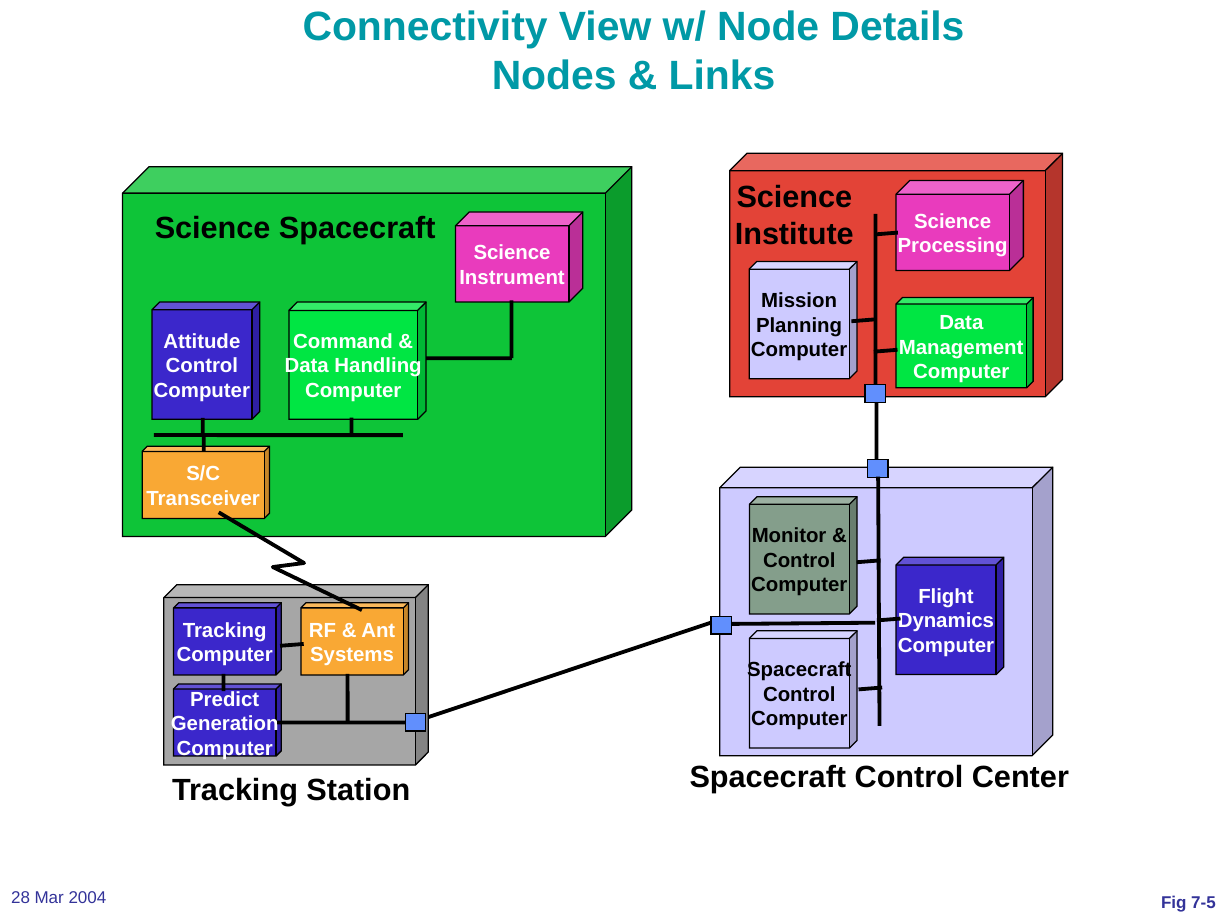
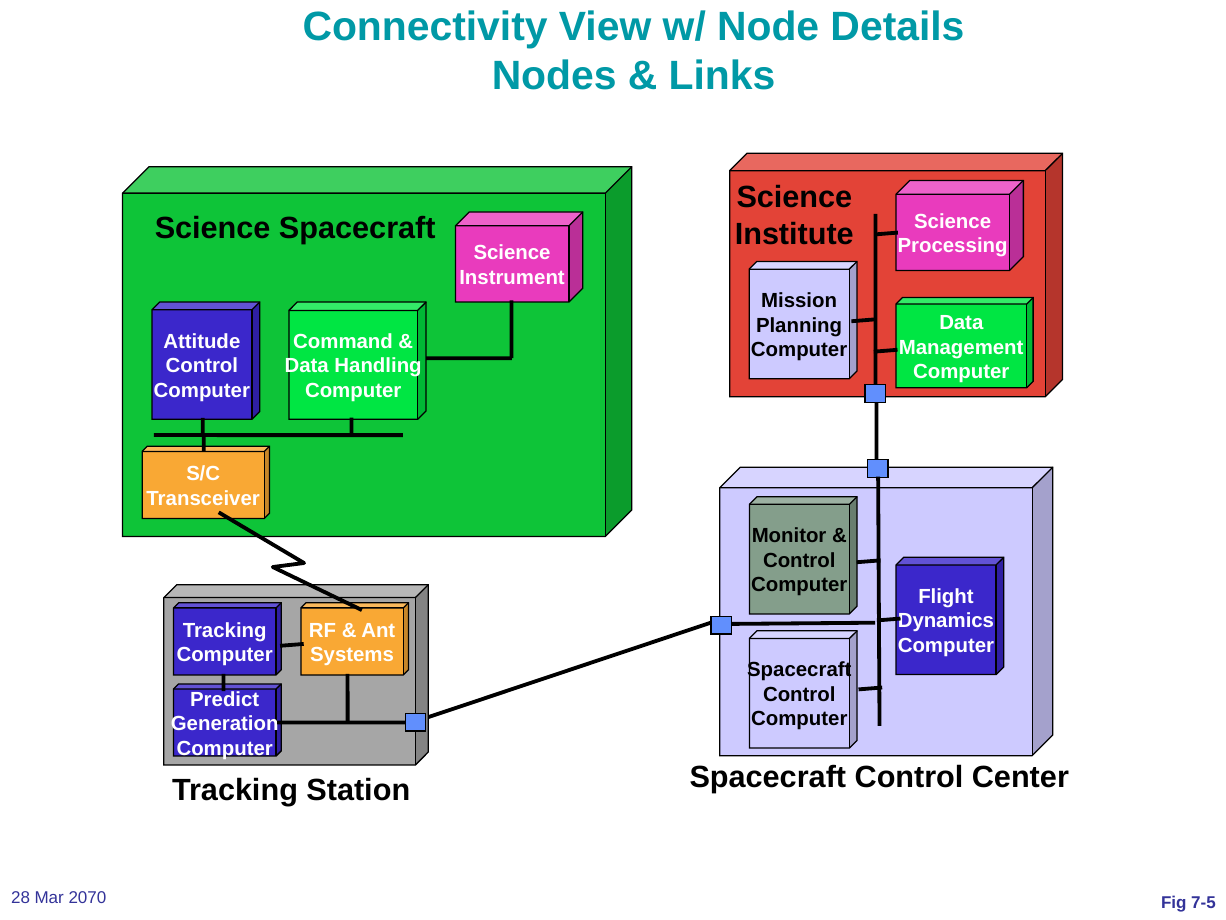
2004: 2004 -> 2070
